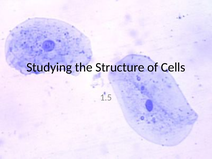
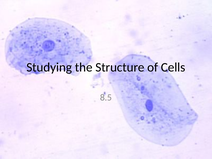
1.5: 1.5 -> 8.5
